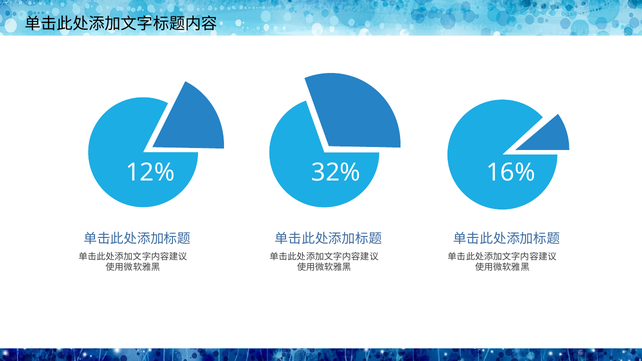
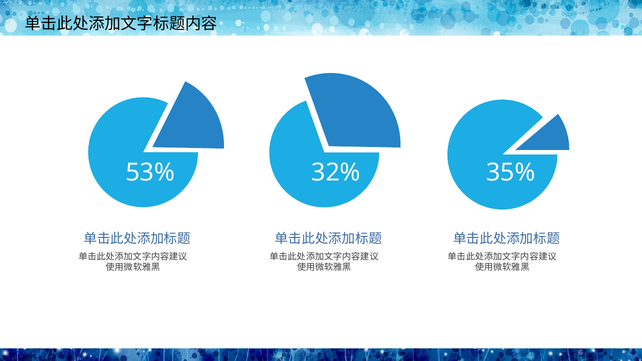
12%: 12% -> 53%
16%: 16% -> 35%
